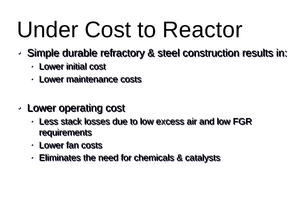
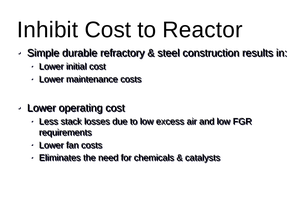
Under: Under -> Inhibit
